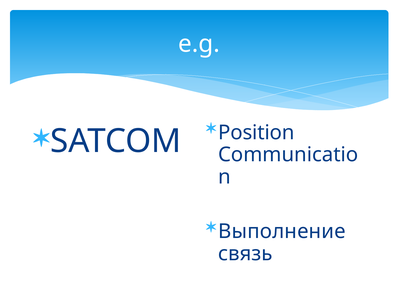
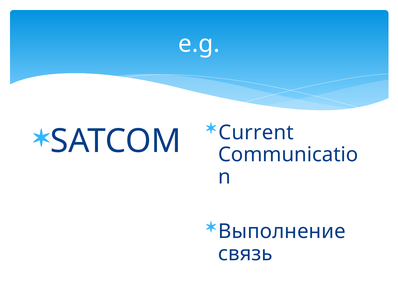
Position: Position -> Current
